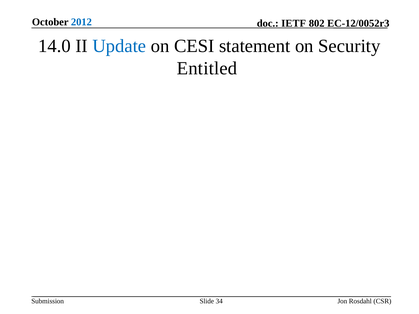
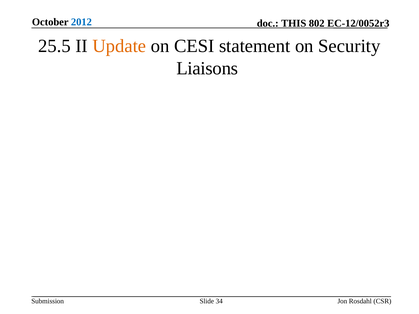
IETF: IETF -> THIS
14.0: 14.0 -> 25.5
Update colour: blue -> orange
Entitled: Entitled -> Liaisons
